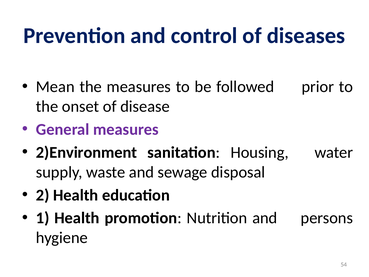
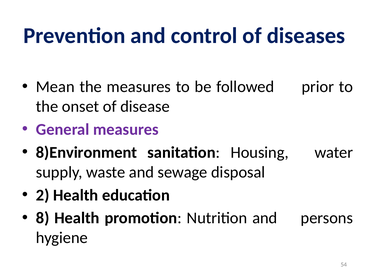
2)Environment: 2)Environment -> 8)Environment
1: 1 -> 8
